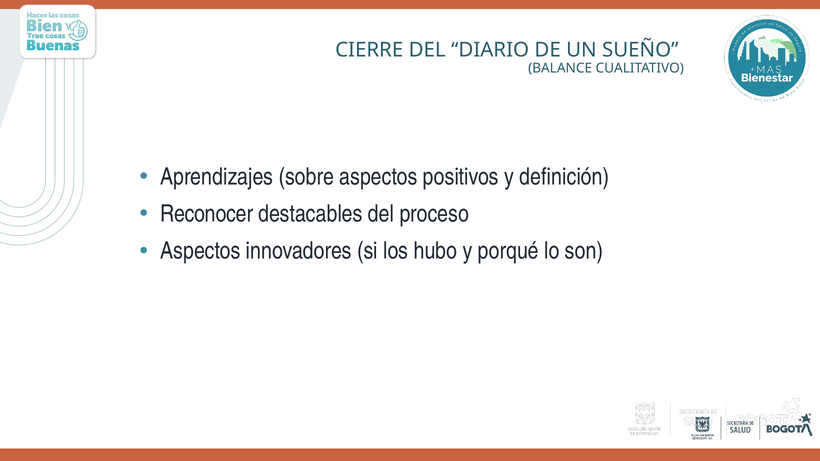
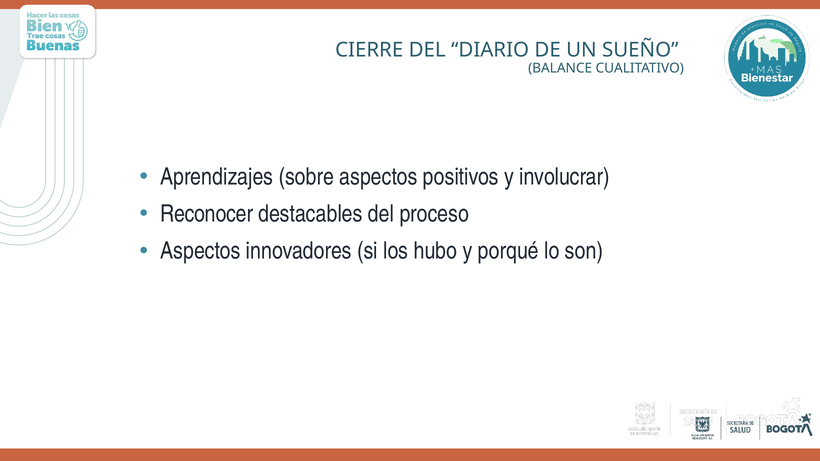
definición: definición -> involucrar
